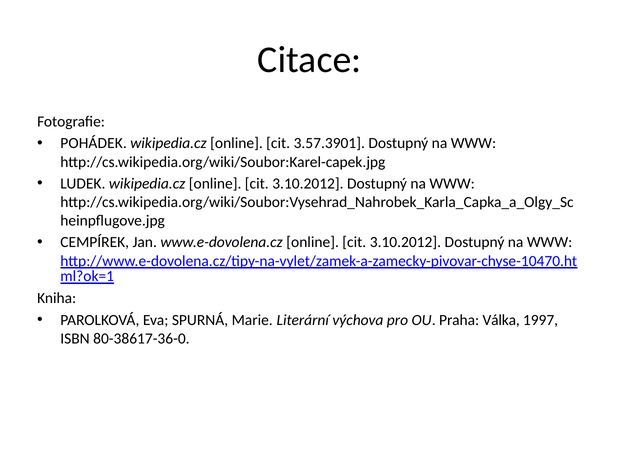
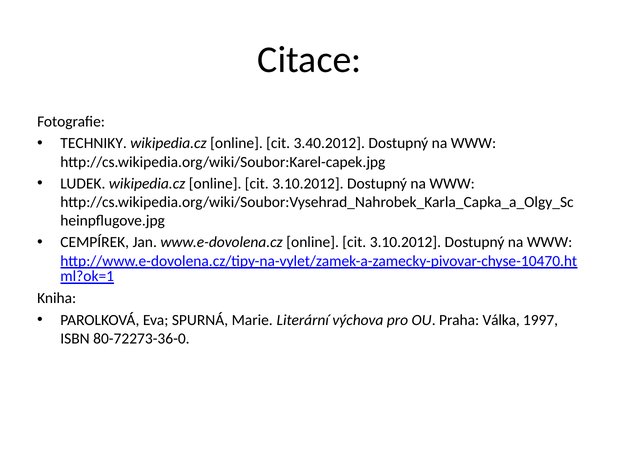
POHÁDEK: POHÁDEK -> TECHNIKY
3.57.3901: 3.57.3901 -> 3.40.2012
80-38617-36-0: 80-38617-36-0 -> 80-72273-36-0
